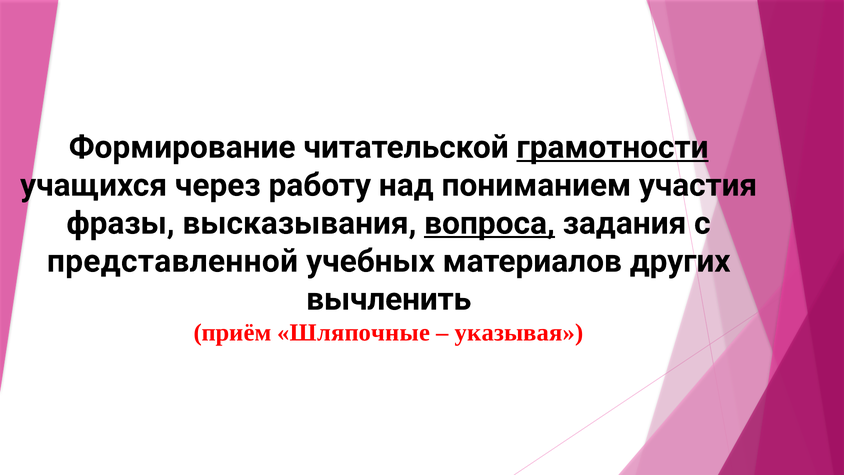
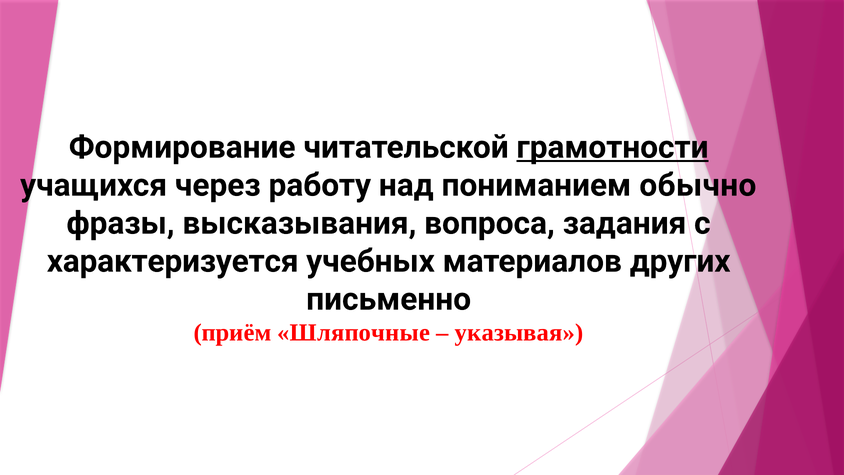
участия: участия -> обычно
вопроса underline: present -> none
представленной: представленной -> характеризуется
вычленить: вычленить -> письменно
